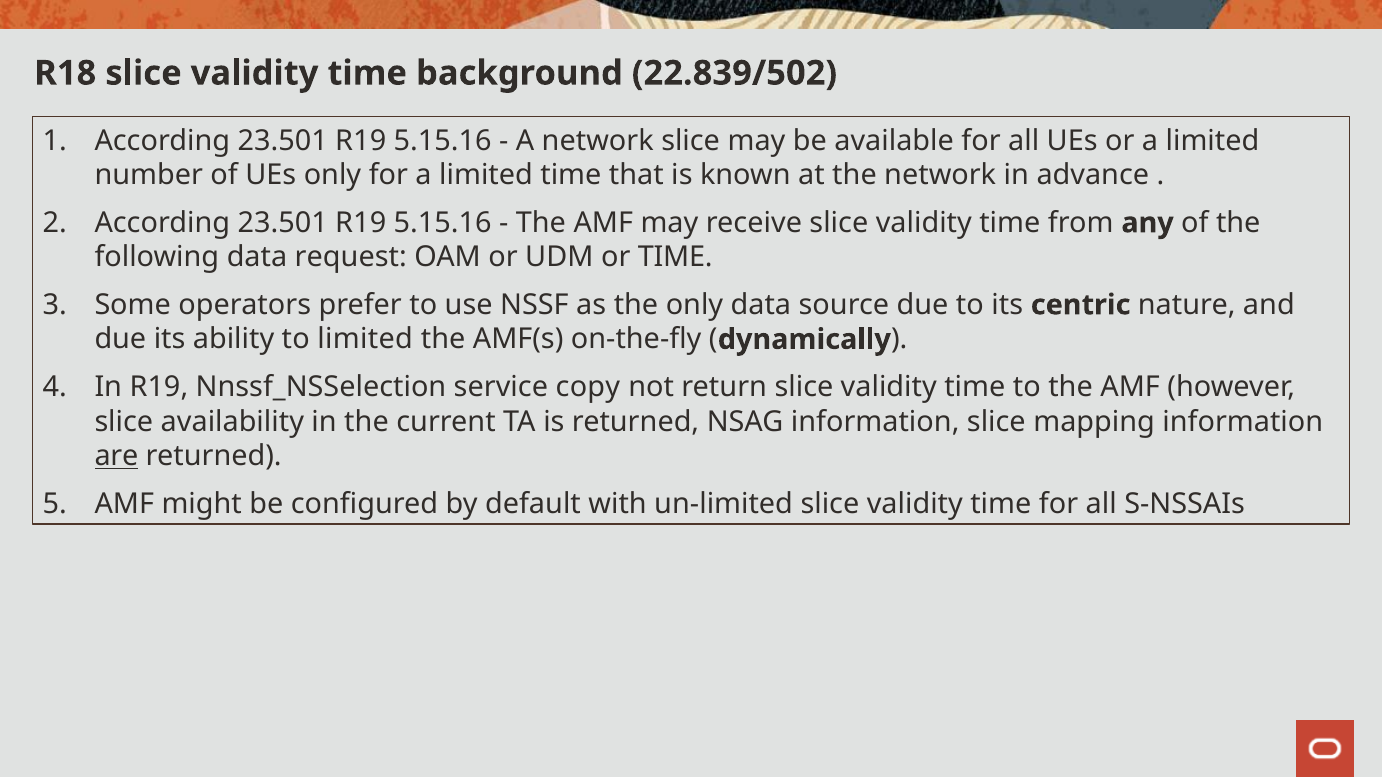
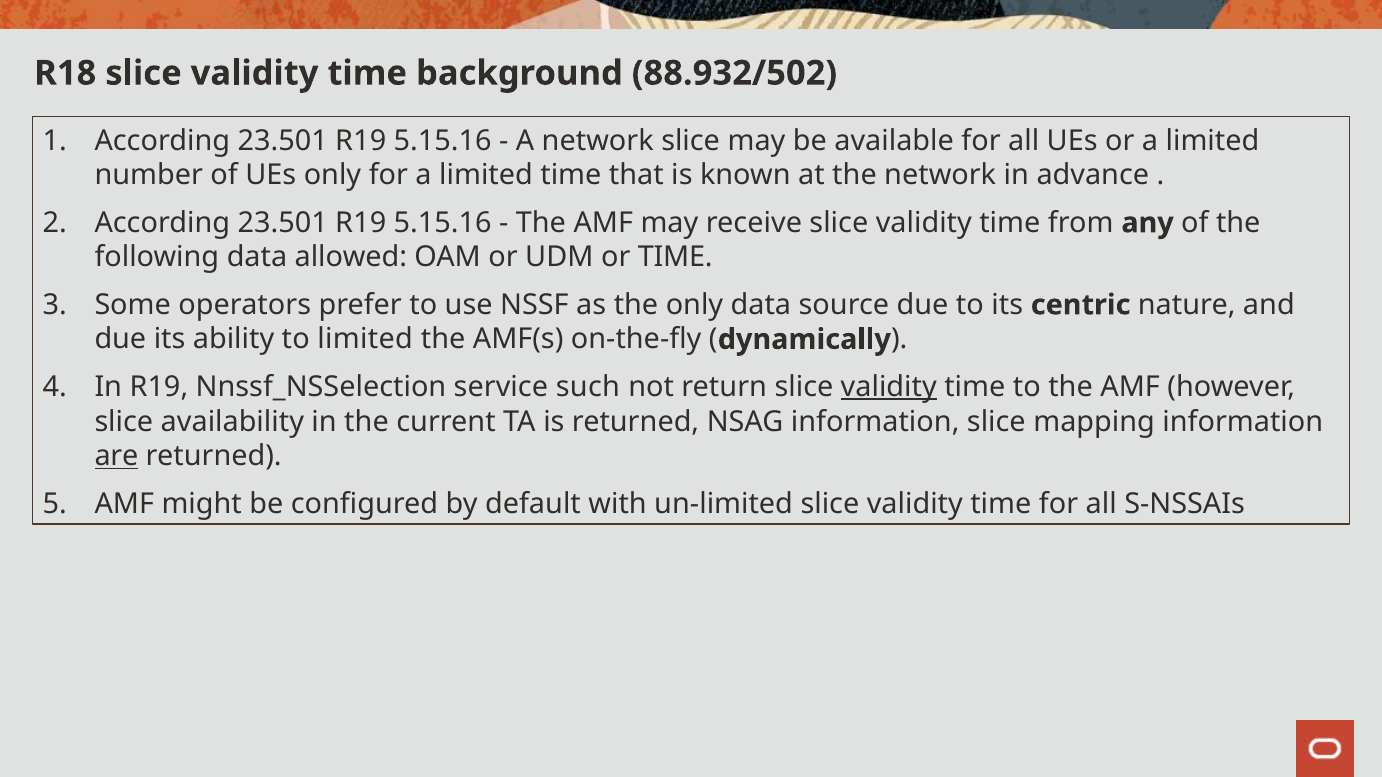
22.839/502: 22.839/502 -> 88.932/502
request: request -> allowed
copy: copy -> such
validity at (889, 387) underline: none -> present
